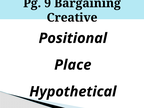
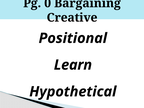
9: 9 -> 0
Place: Place -> Learn
